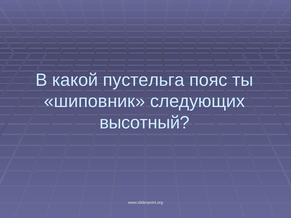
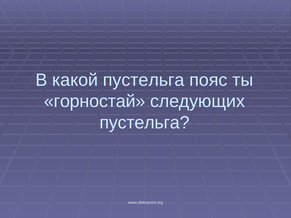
шиповник: шиповник -> горностай
высотный at (145, 123): высотный -> пустельга
